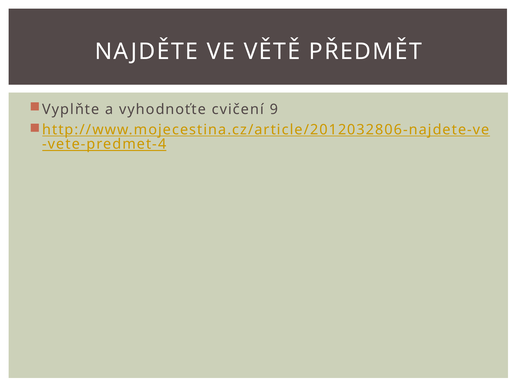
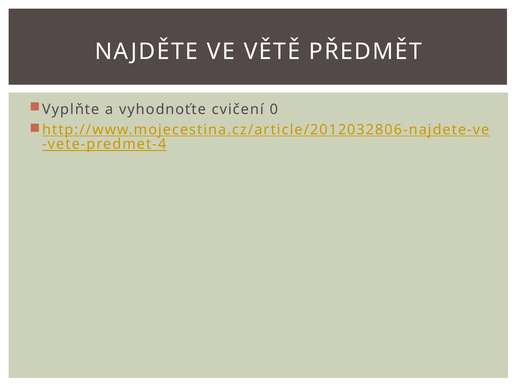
9: 9 -> 0
